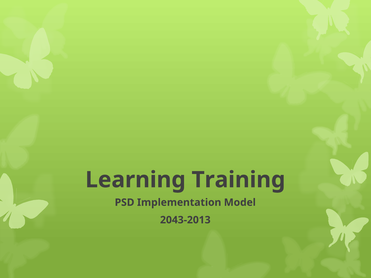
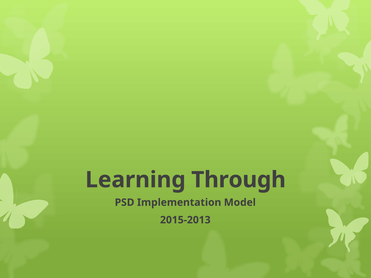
Training: Training -> Through
2043-2013: 2043-2013 -> 2015-2013
